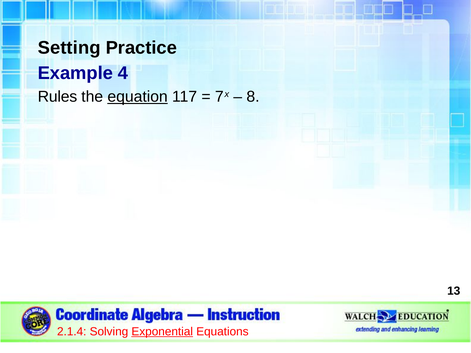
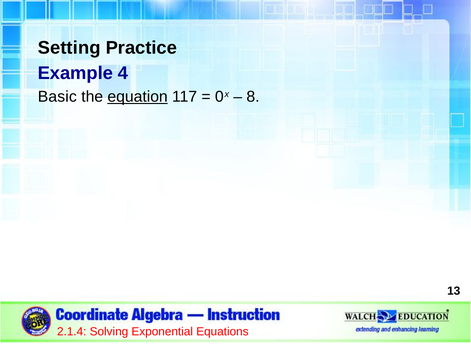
Rules: Rules -> Basic
7: 7 -> 0
Exponential underline: present -> none
